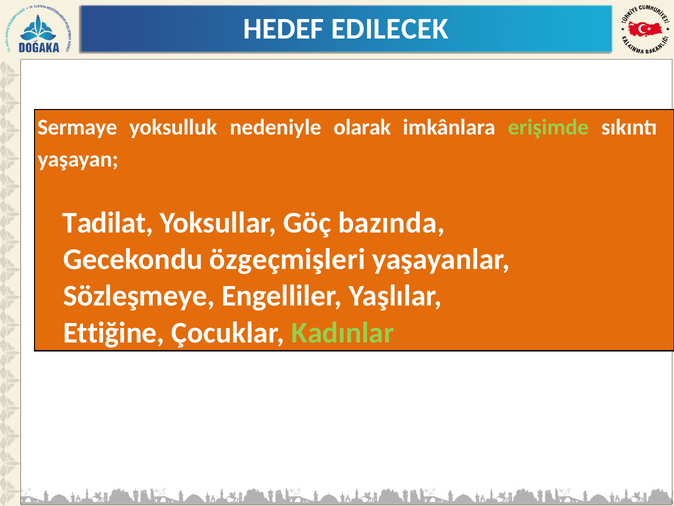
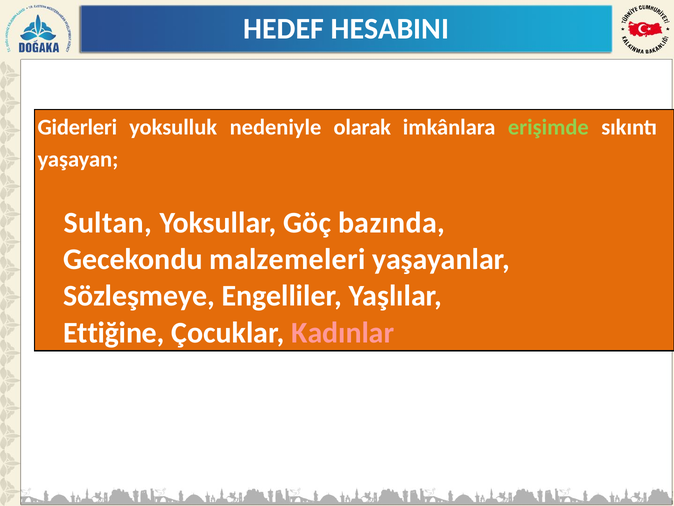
EDILECEK: EDILECEK -> HESABINI
Sermaye: Sermaye -> Giderleri
Tadilat: Tadilat -> Sultan
özgeçmişleri: özgeçmişleri -> malzemeleri
Kadınlar colour: light green -> pink
